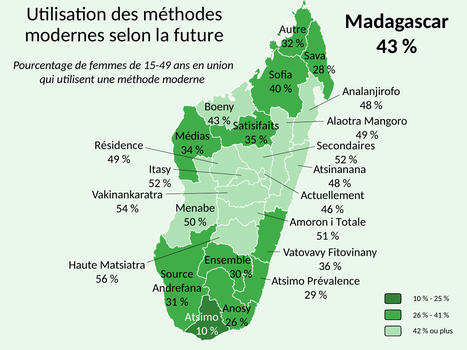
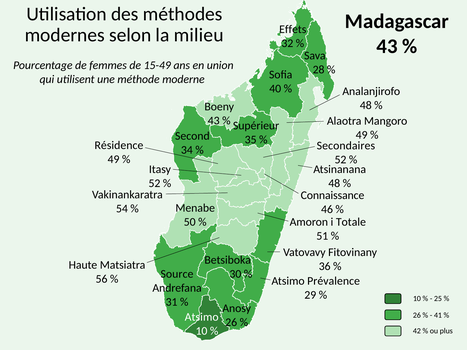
Autre: Autre -> Effets
future: future -> milieu
Satisifaits: Satisifaits -> Supérieur
Médias: Médias -> Second
Actuellement: Actuellement -> Connaissance
Ensemble: Ensemble -> Betsiboka
